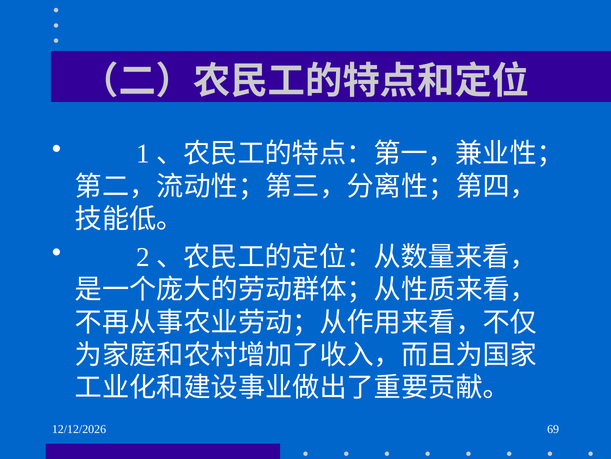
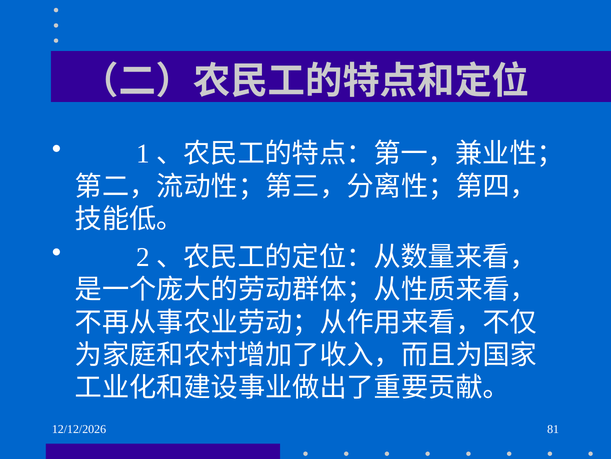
69: 69 -> 81
